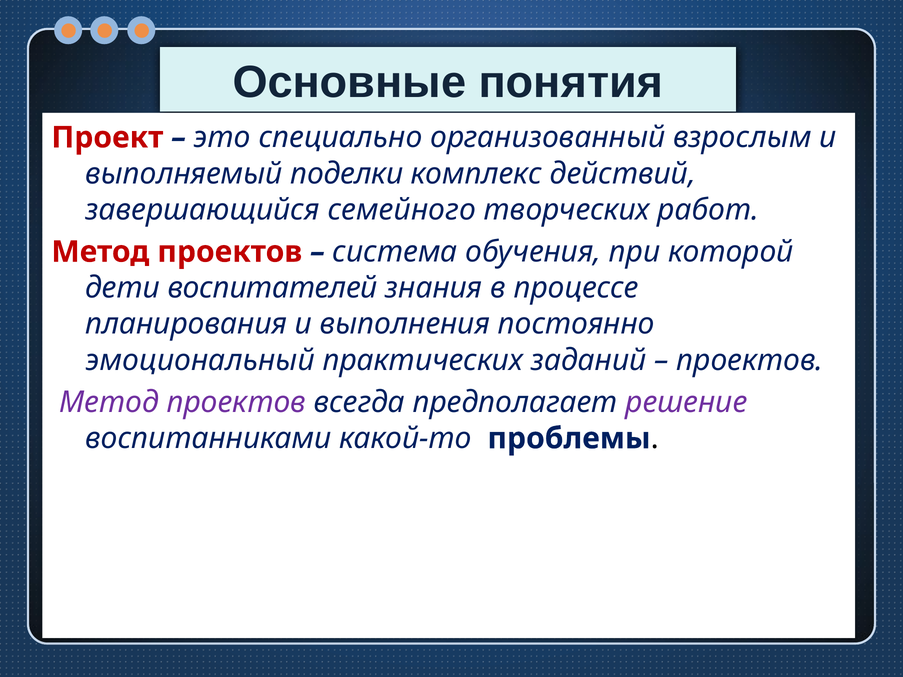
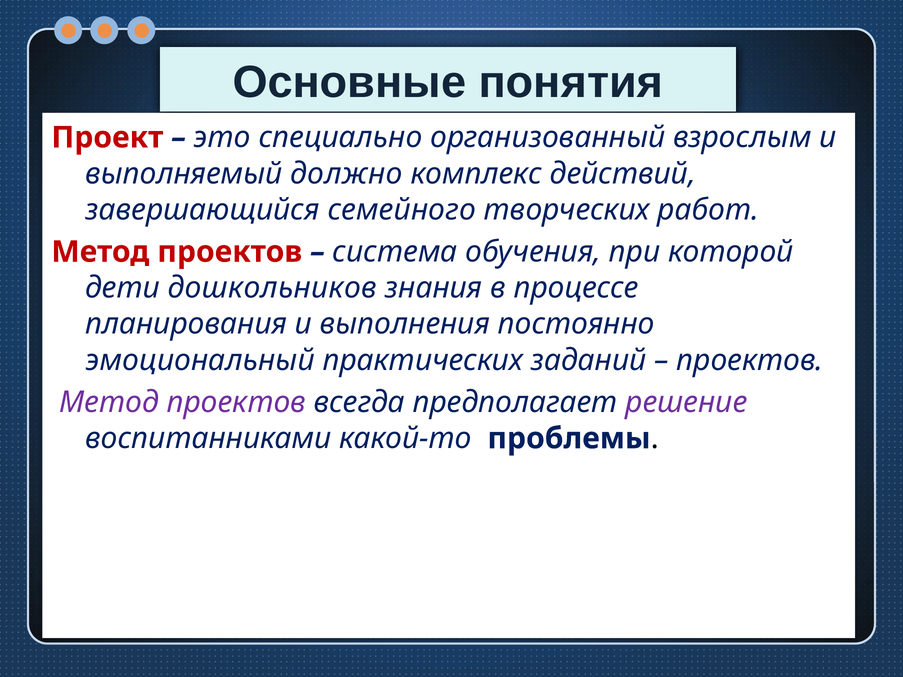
поделки: поделки -> должно
воспитателей: воспитателей -> дошкольников
